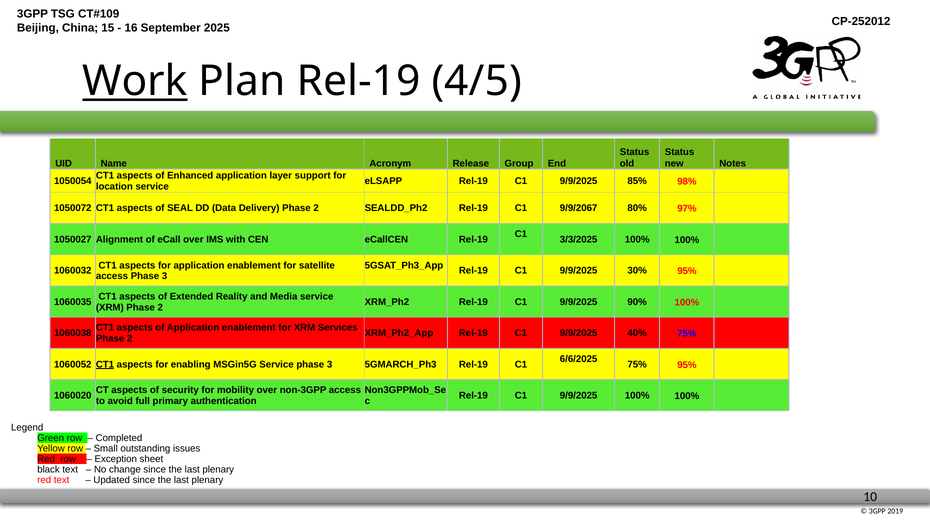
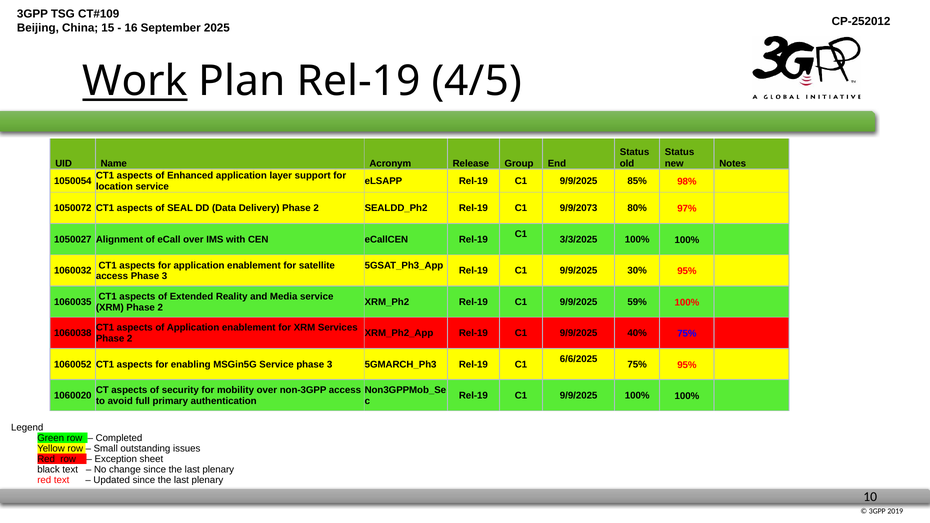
9/9/2067: 9/9/2067 -> 9/9/2073
90%: 90% -> 59%
CT1 at (105, 364) underline: present -> none
